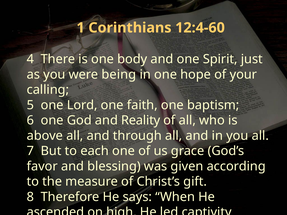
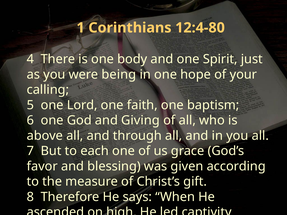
12:4-60: 12:4-60 -> 12:4-80
Reality: Reality -> Giving
